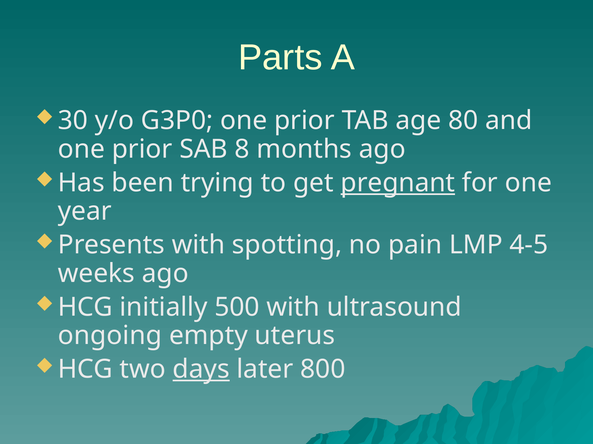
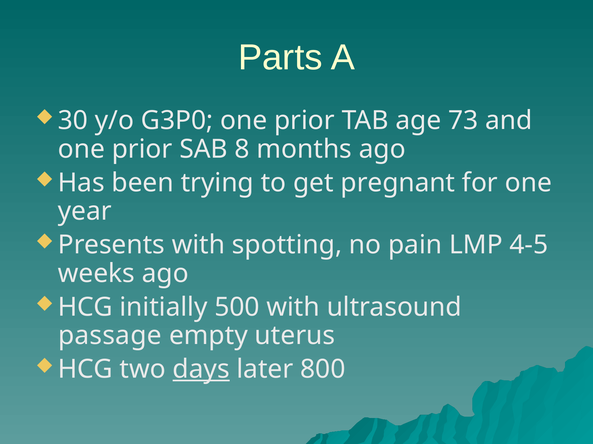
80: 80 -> 73
pregnant underline: present -> none
ongoing: ongoing -> passage
